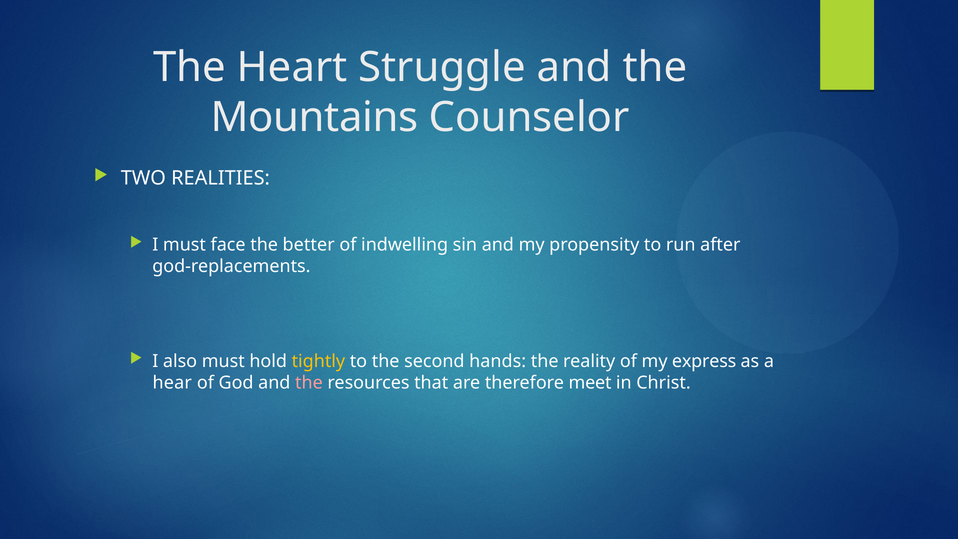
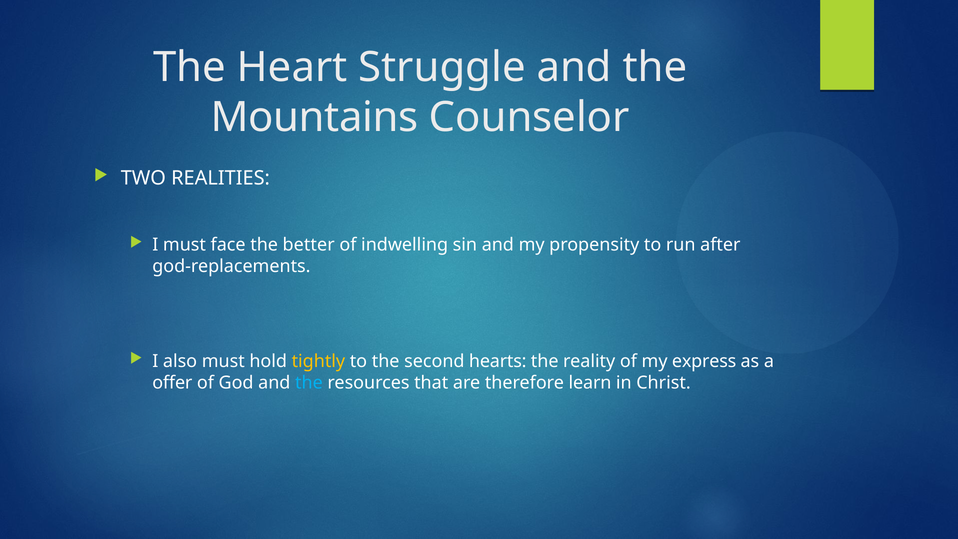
hands: hands -> hearts
hear: hear -> offer
the at (309, 383) colour: pink -> light blue
meet: meet -> learn
